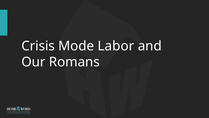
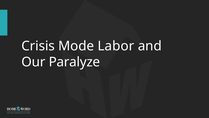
Romans: Romans -> Paralyze
